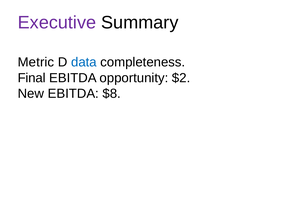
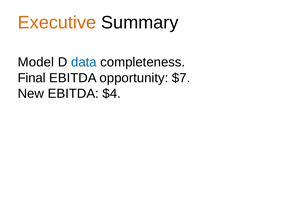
Executive colour: purple -> orange
Metric: Metric -> Model
$2: $2 -> $7
$8: $8 -> $4
